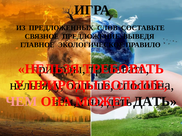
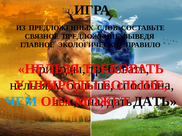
ЧЕМ at (21, 102) colour: pink -> light blue
